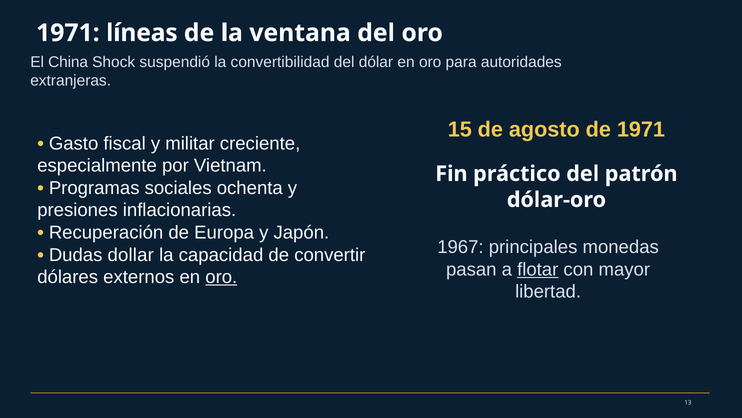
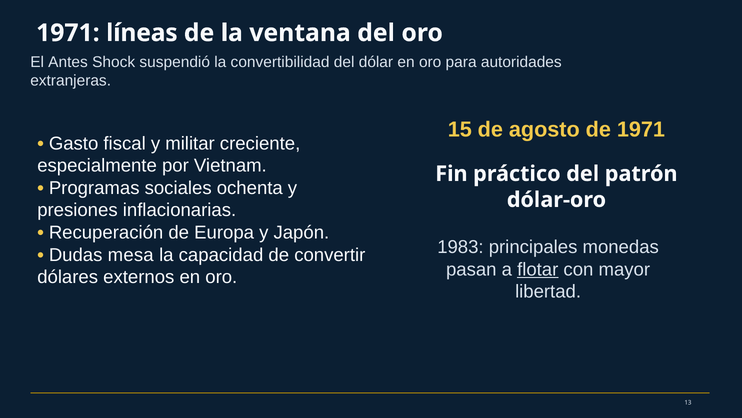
China: China -> Antes
1967: 1967 -> 1983
dollar: dollar -> mesa
oro at (221, 277) underline: present -> none
